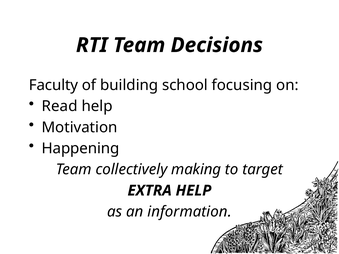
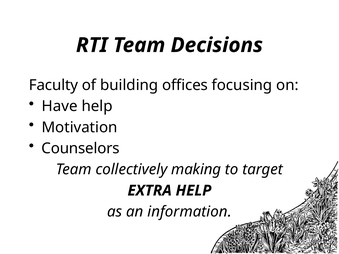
school: school -> offices
Read: Read -> Have
Happening: Happening -> Counselors
